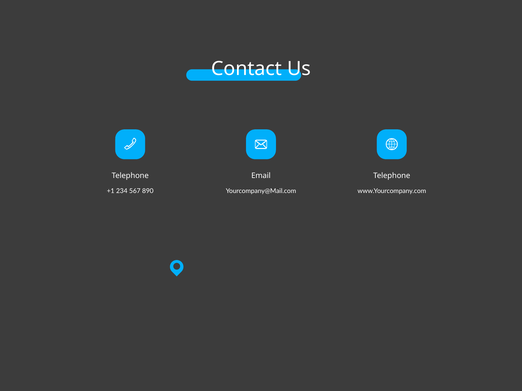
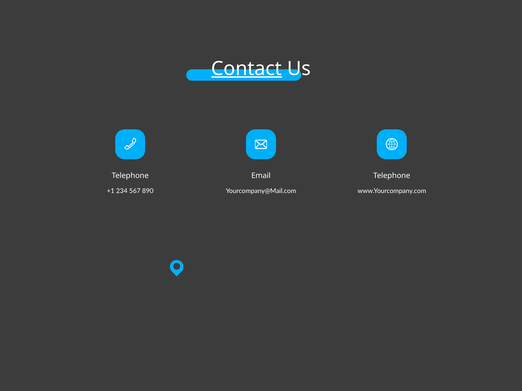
Contact underline: none -> present
